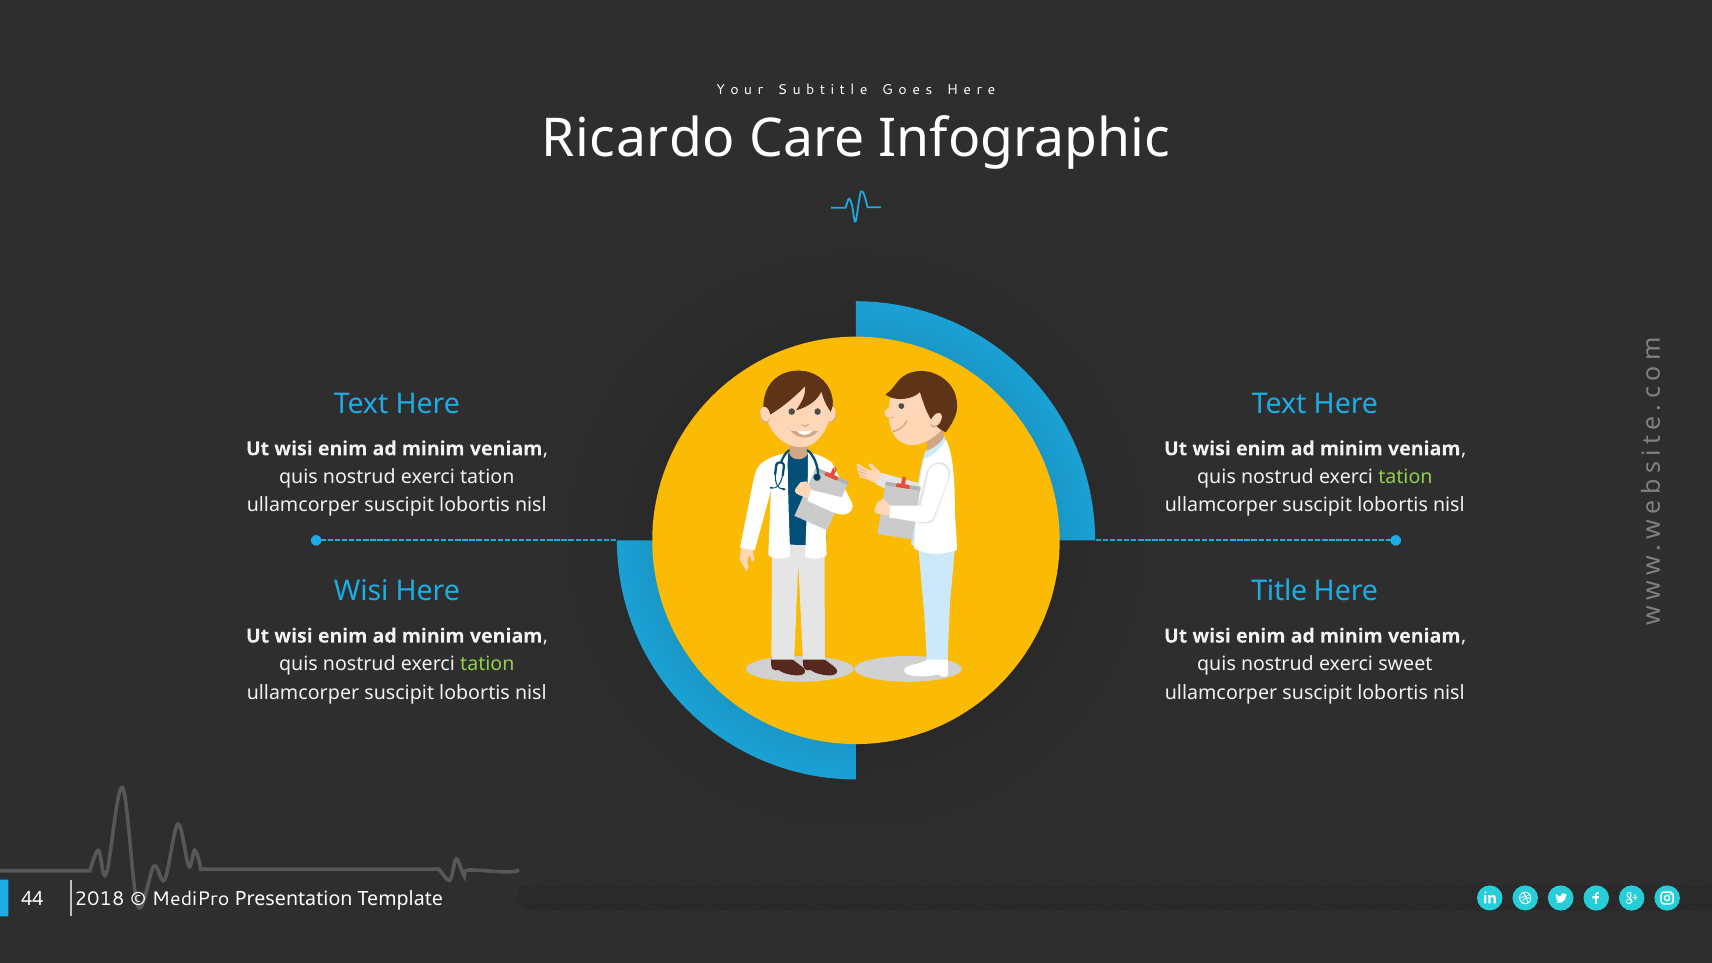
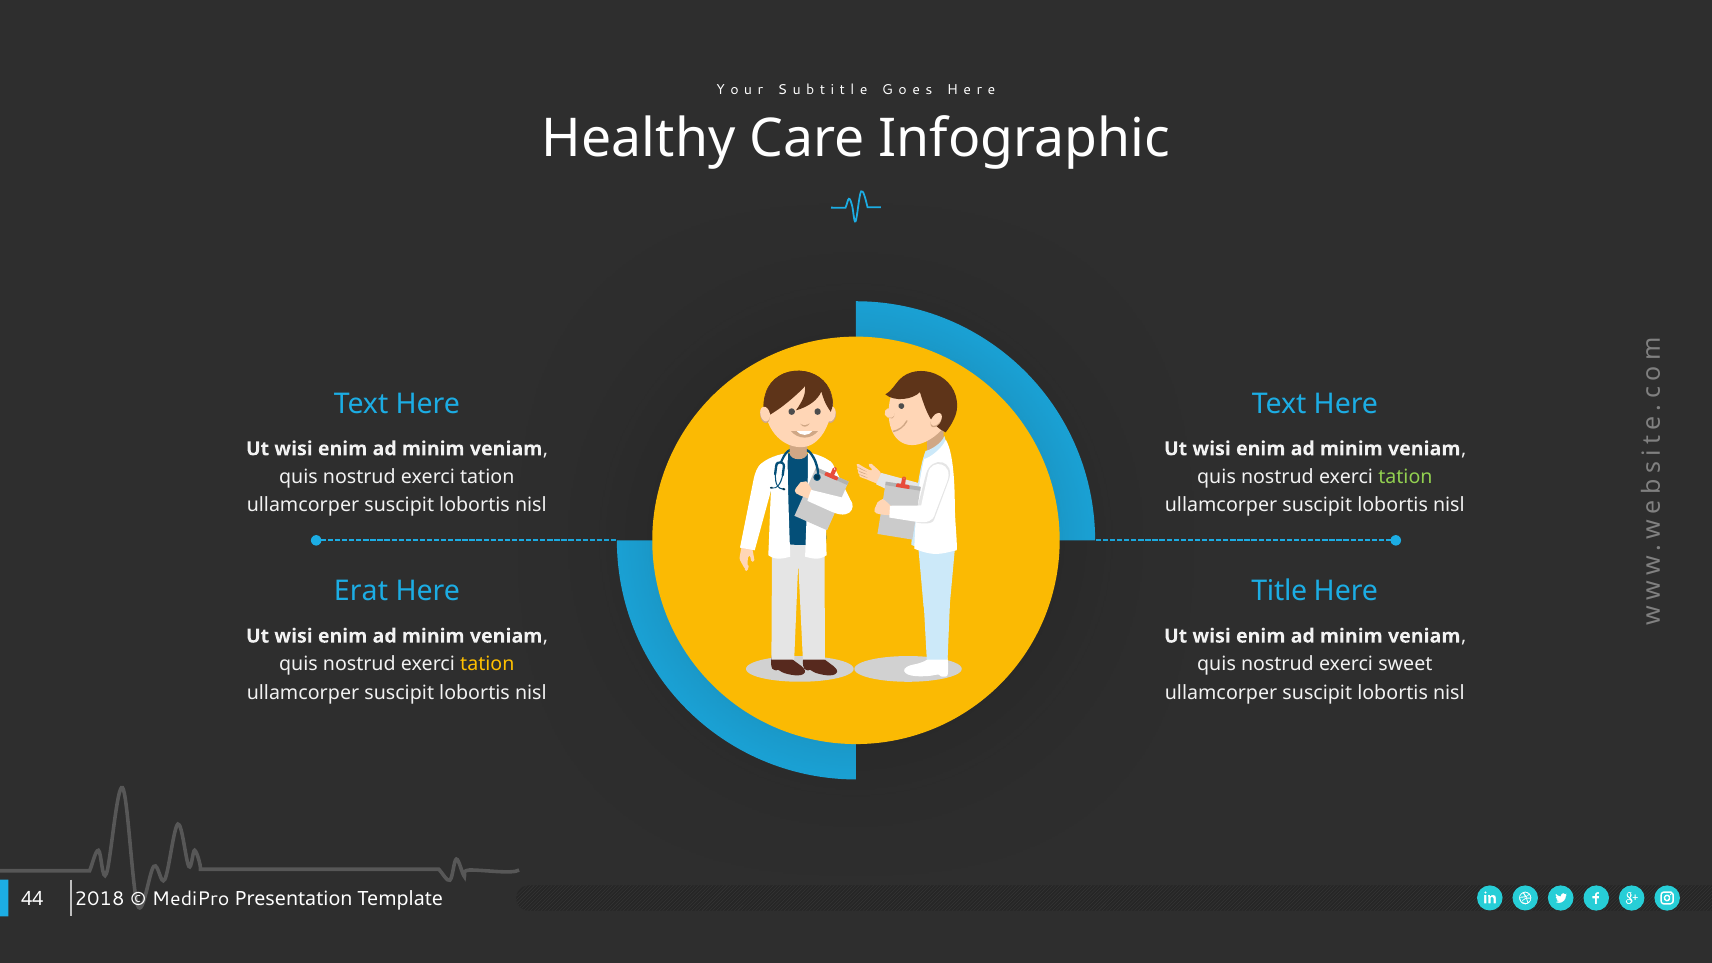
Ricardo: Ricardo -> Healthy
Wisi at (361, 591): Wisi -> Erat
tation at (487, 664) colour: light green -> yellow
